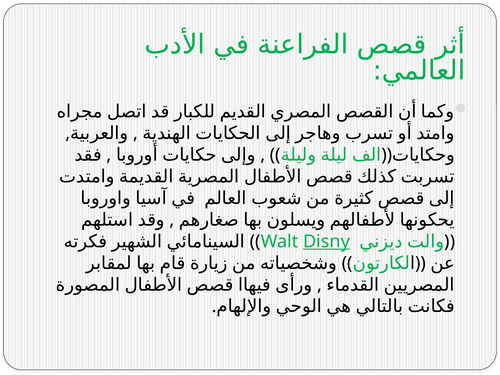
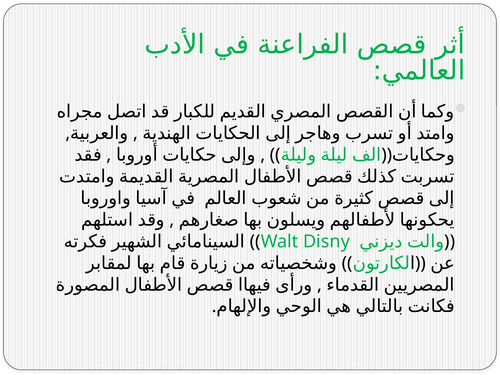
Disny underline: present -> none
